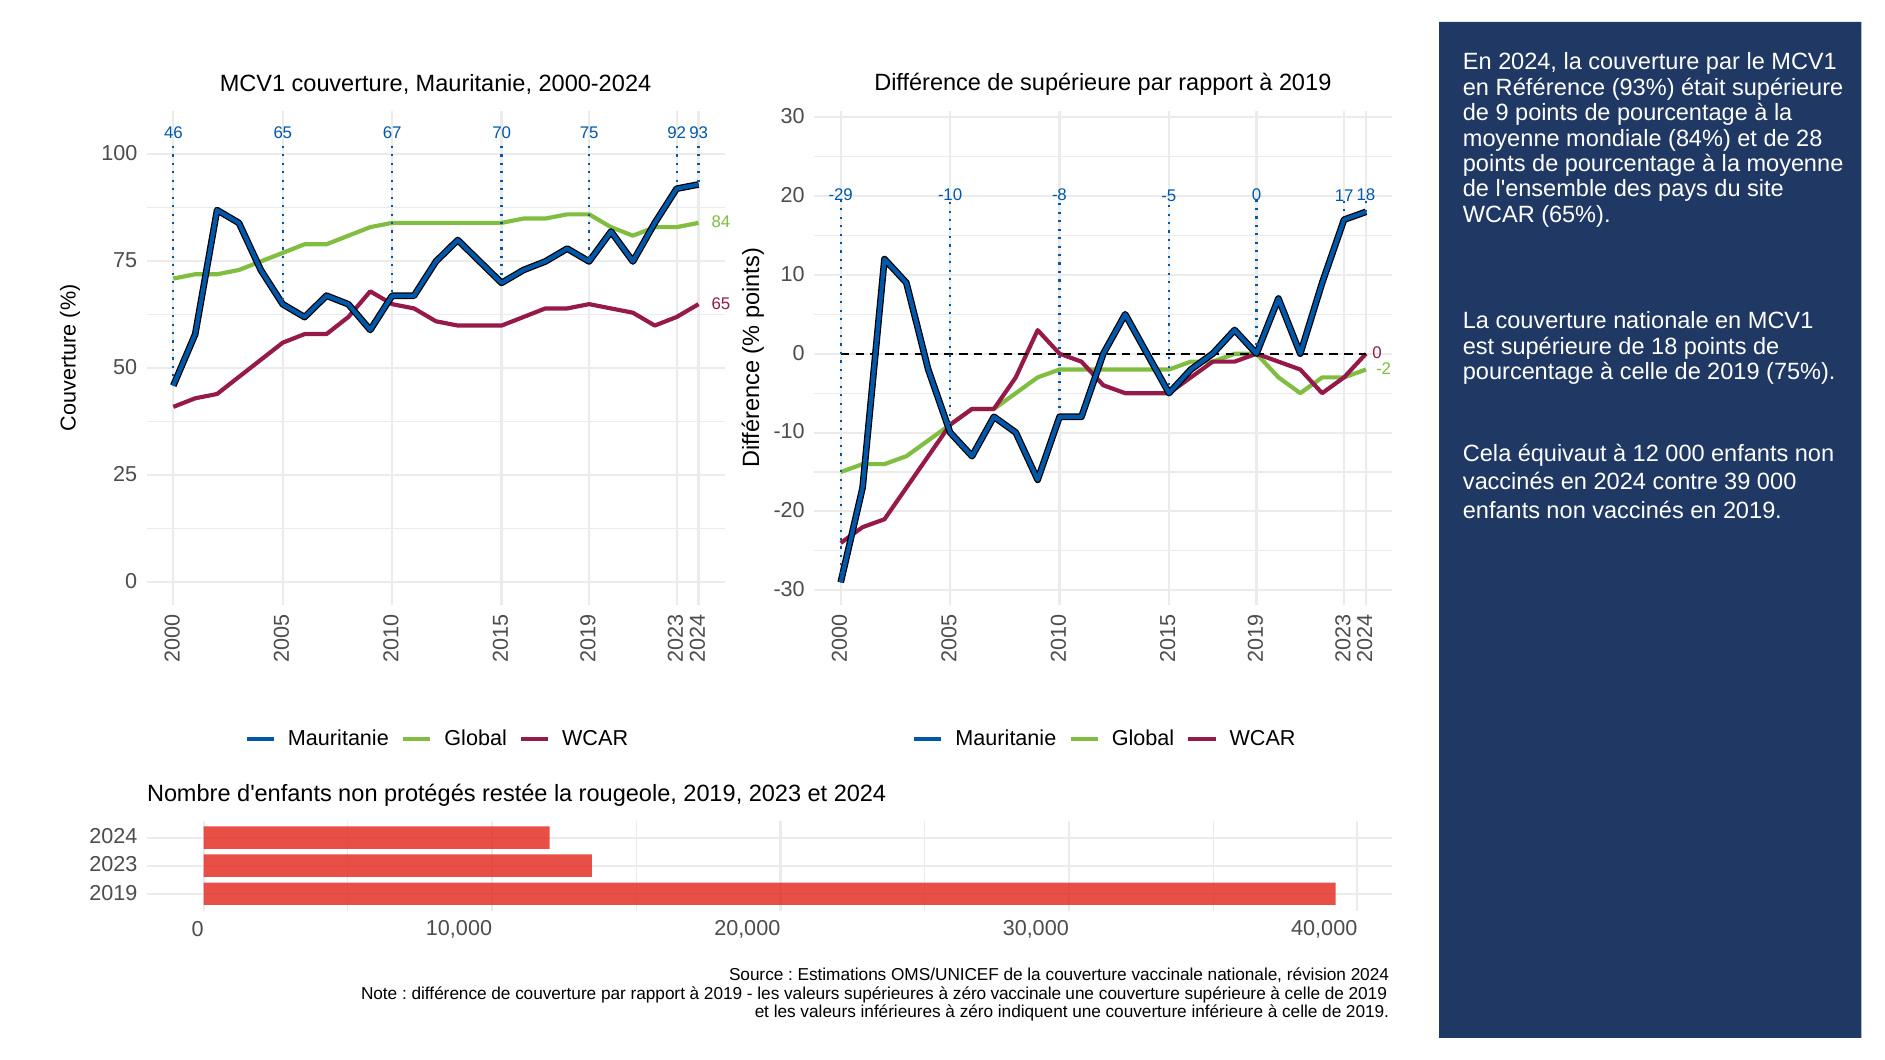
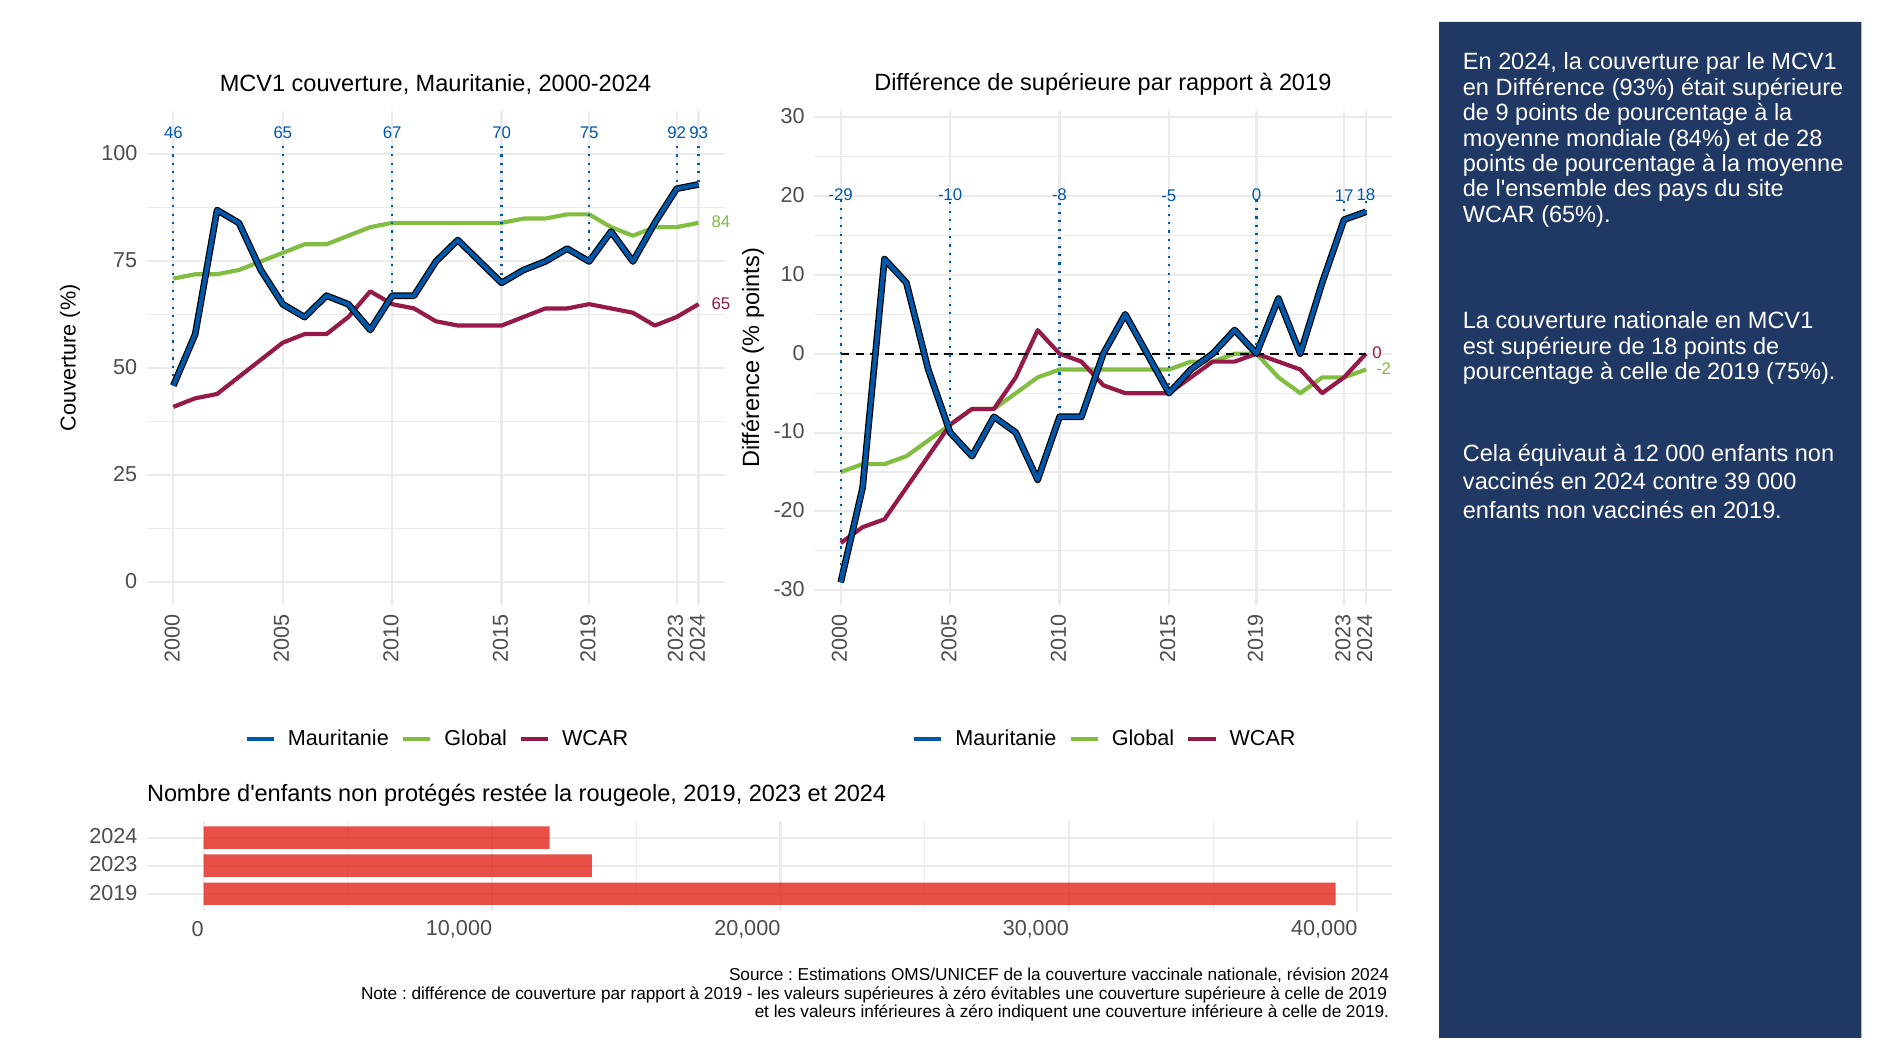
en Référence: Référence -> Différence
zéro vaccinale: vaccinale -> évitables
